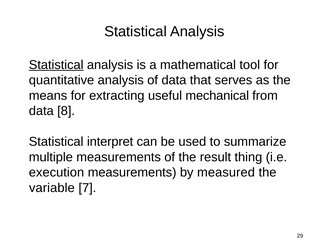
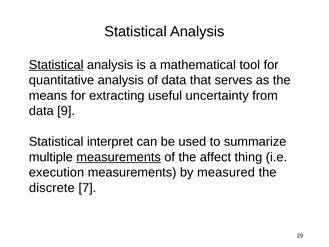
mechanical: mechanical -> uncertainty
8: 8 -> 9
measurements at (119, 157) underline: none -> present
result: result -> affect
variable: variable -> discrete
